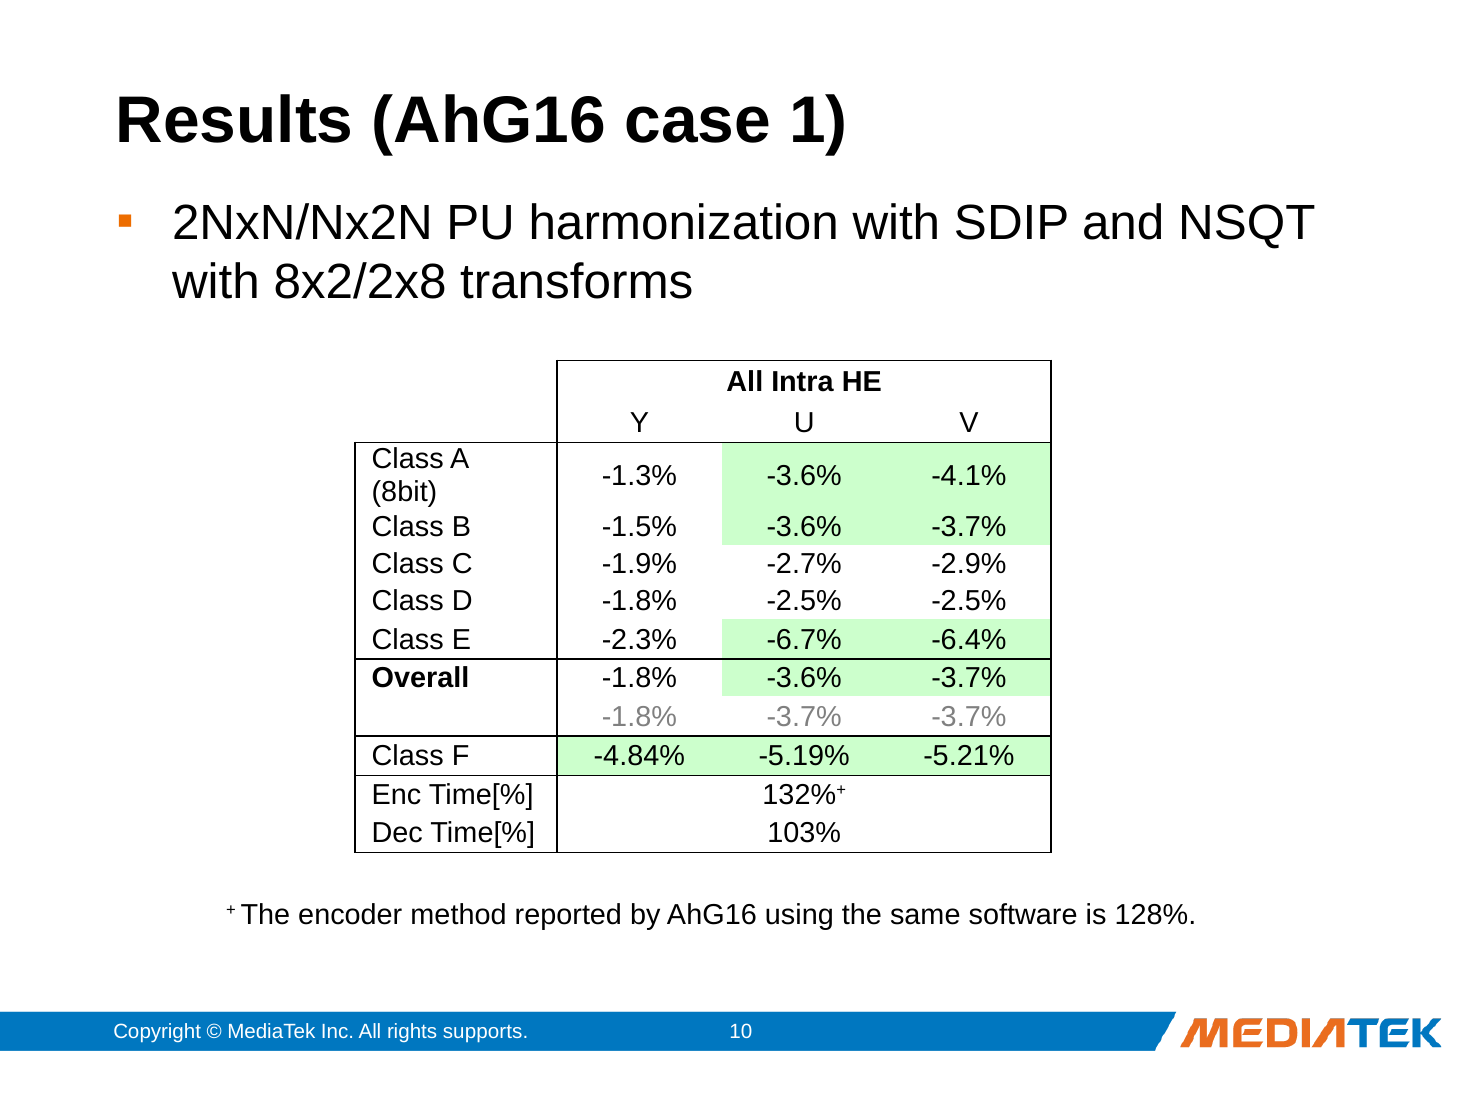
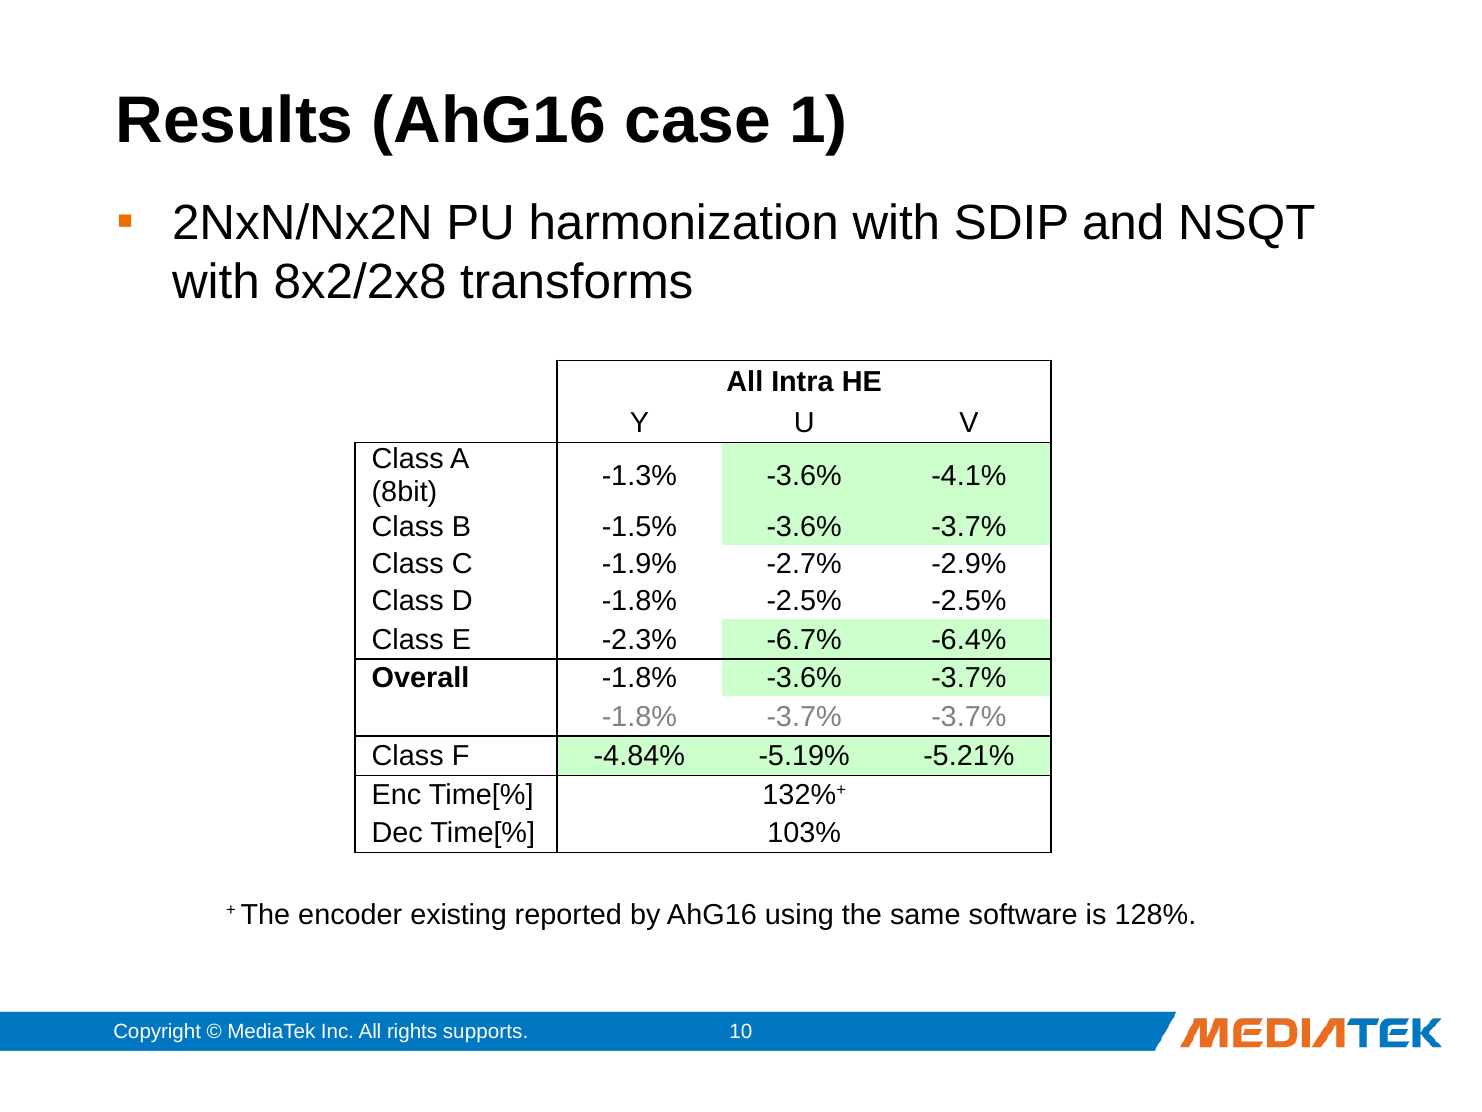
method: method -> existing
